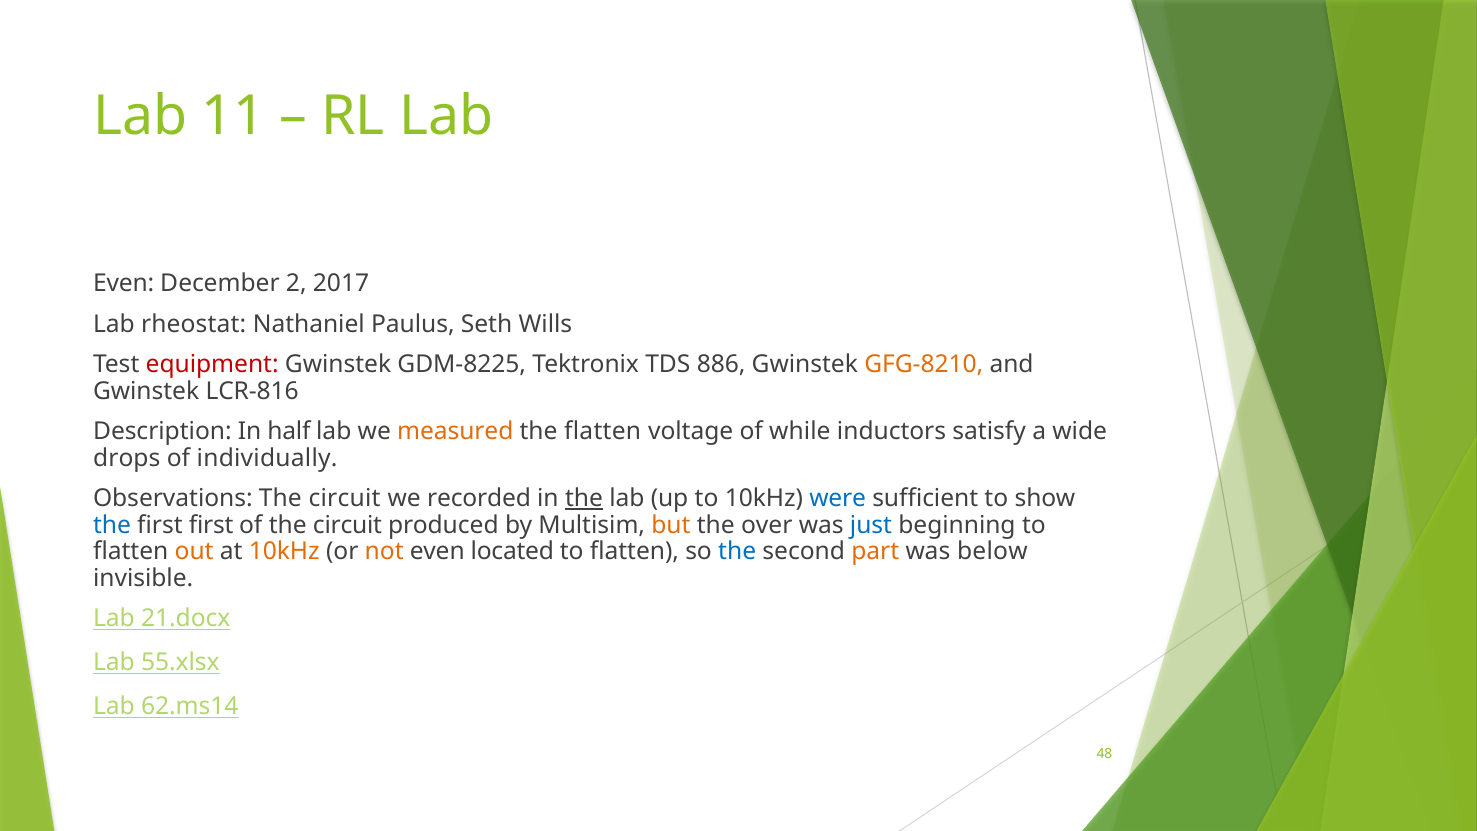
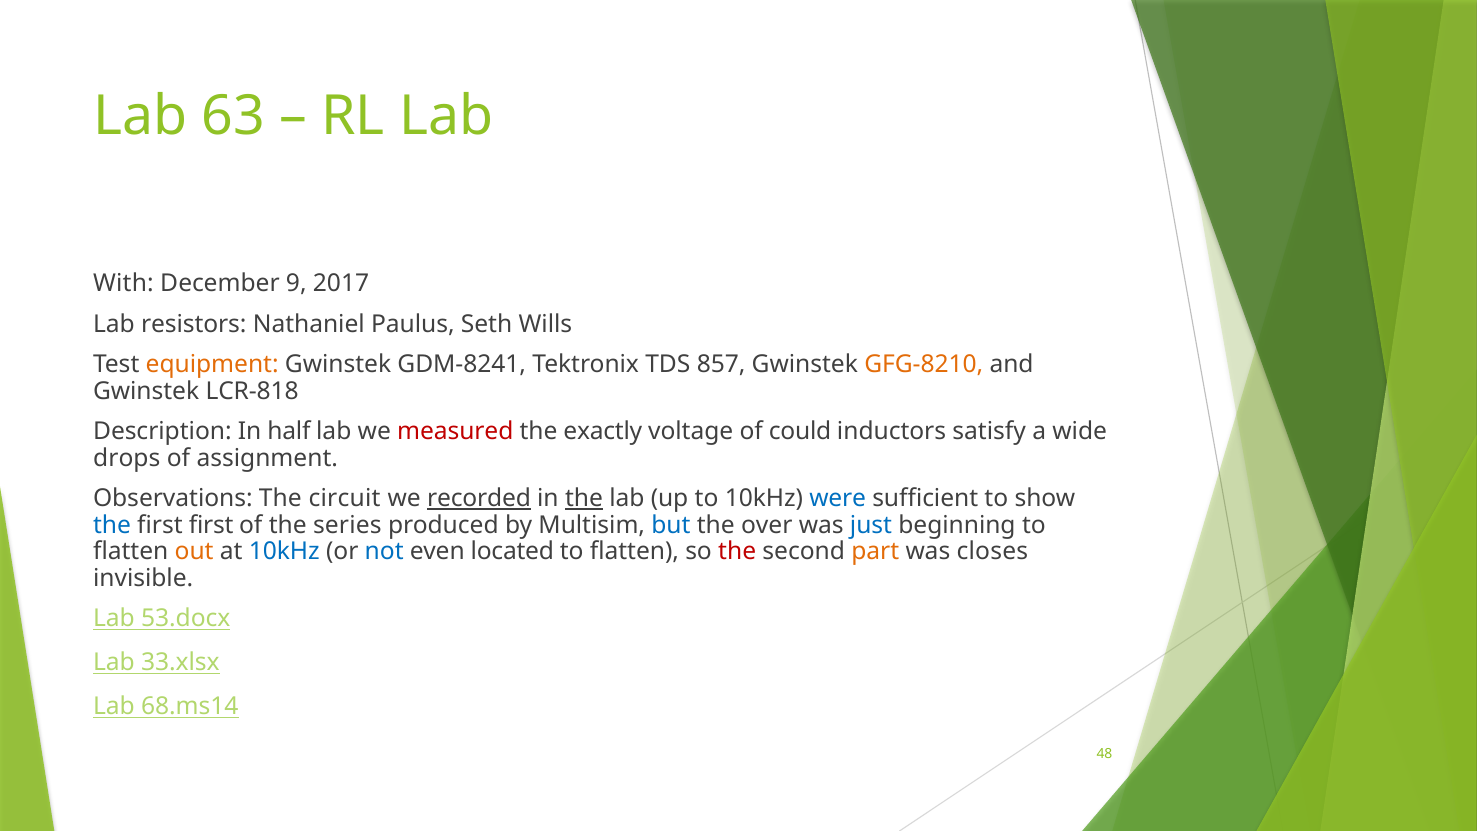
11: 11 -> 63
Even at (124, 284): Even -> With
2: 2 -> 9
rheostat: rheostat -> resistors
equipment colour: red -> orange
GDM-8225: GDM-8225 -> GDM-8241
886: 886 -> 857
LCR-816: LCR-816 -> LCR-818
measured colour: orange -> red
the flatten: flatten -> exactly
while: while -> could
individually: individually -> assignment
recorded underline: none -> present
of the circuit: circuit -> series
but colour: orange -> blue
10kHz at (284, 552) colour: orange -> blue
not colour: orange -> blue
the at (737, 552) colour: blue -> red
below: below -> closes
21.docx: 21.docx -> 53.docx
55.xlsx: 55.xlsx -> 33.xlsx
62.ms14: 62.ms14 -> 68.ms14
